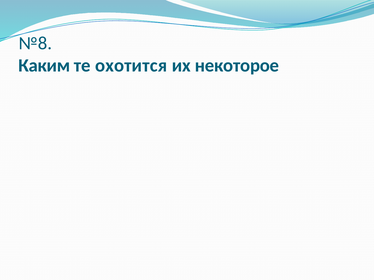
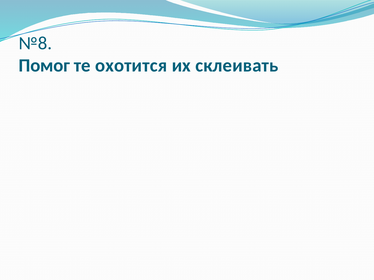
Каким: Каким -> Помог
некоторое: некоторое -> склеивать
